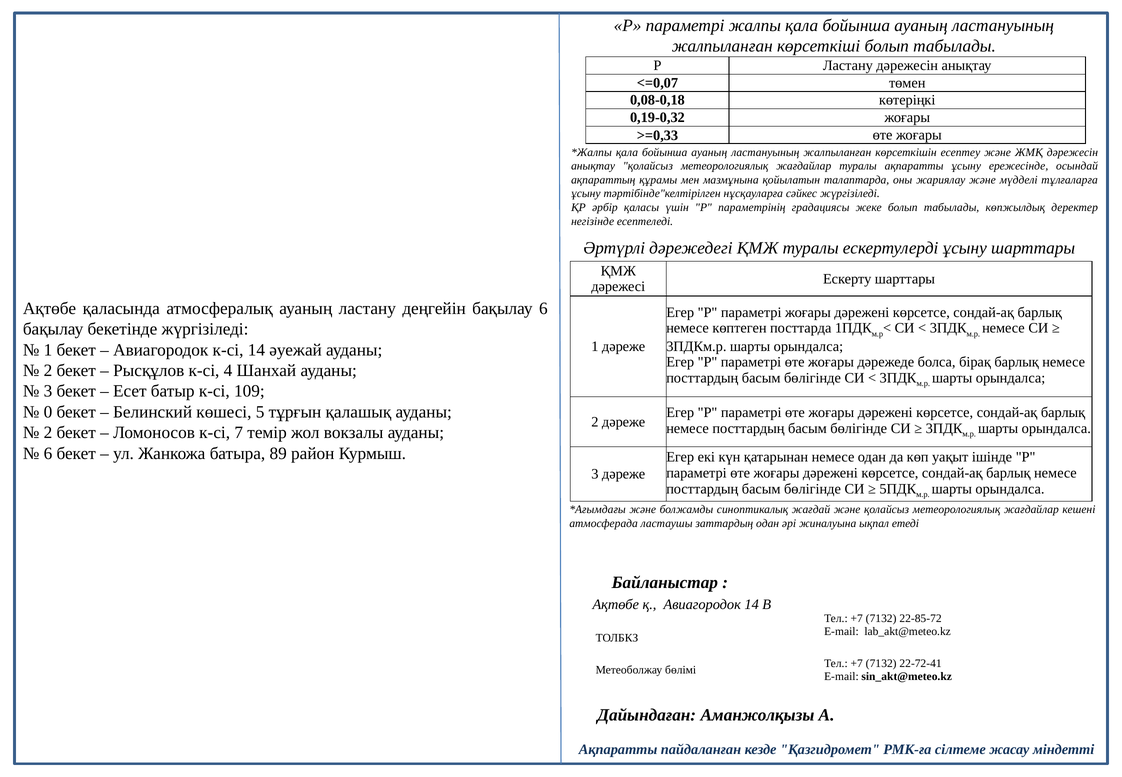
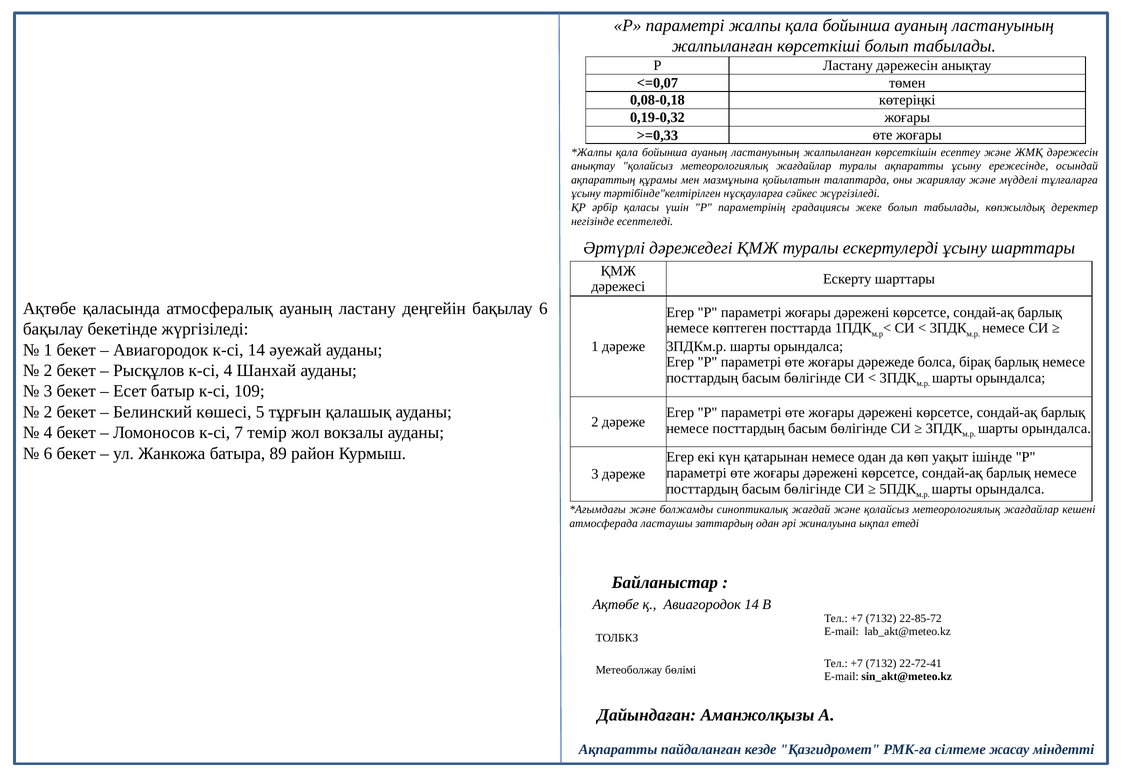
0 at (48, 412): 0 -> 2
2 at (48, 433): 2 -> 4
